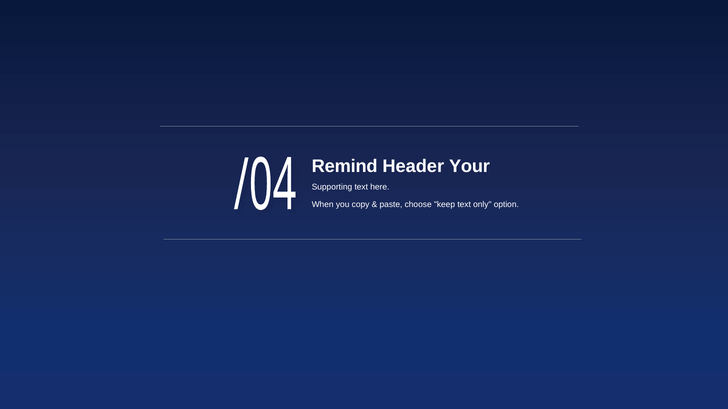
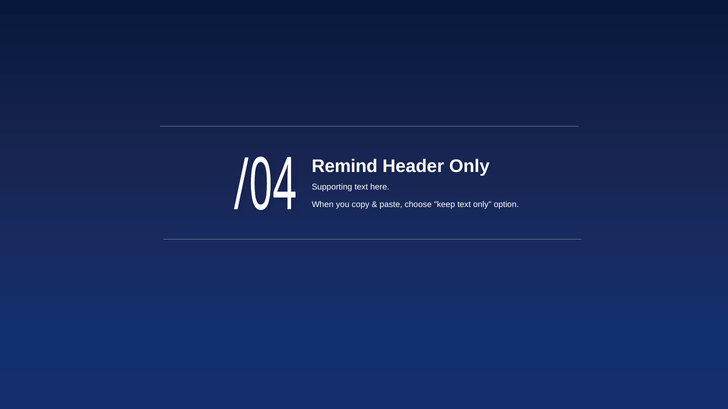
Header Your: Your -> Only
